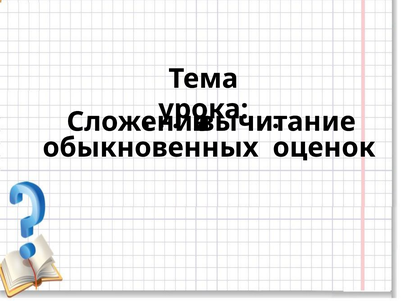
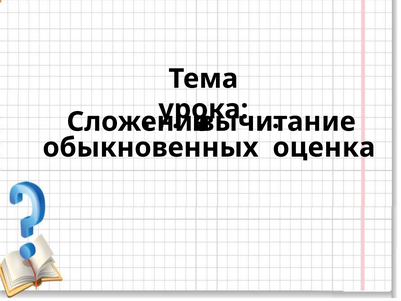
оценок: оценок -> оценка
